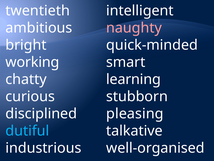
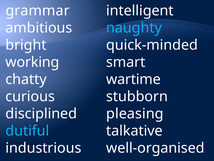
twentieth: twentieth -> grammar
naughty colour: pink -> light blue
learning: learning -> wartime
